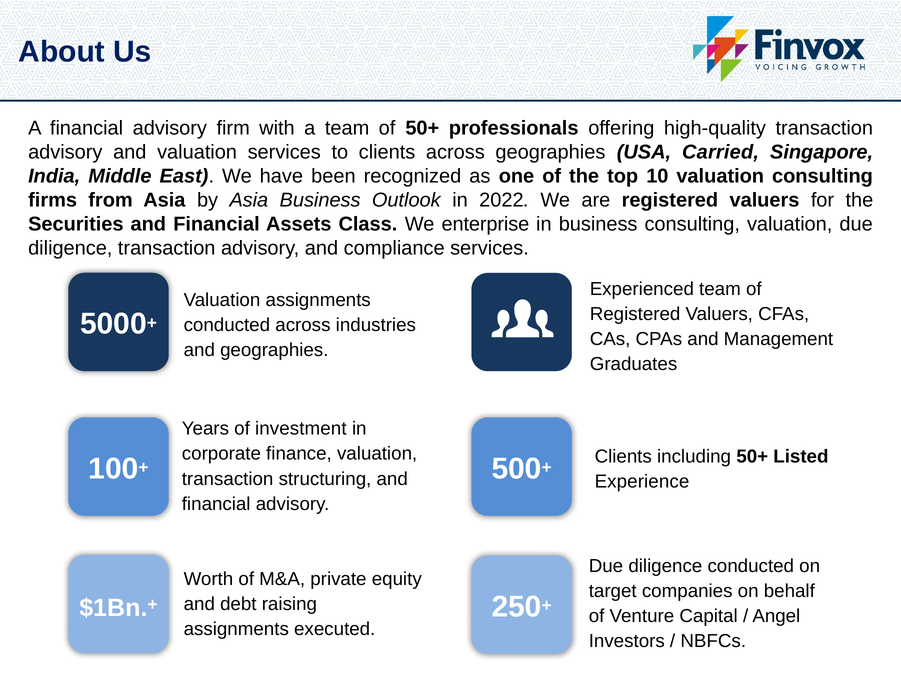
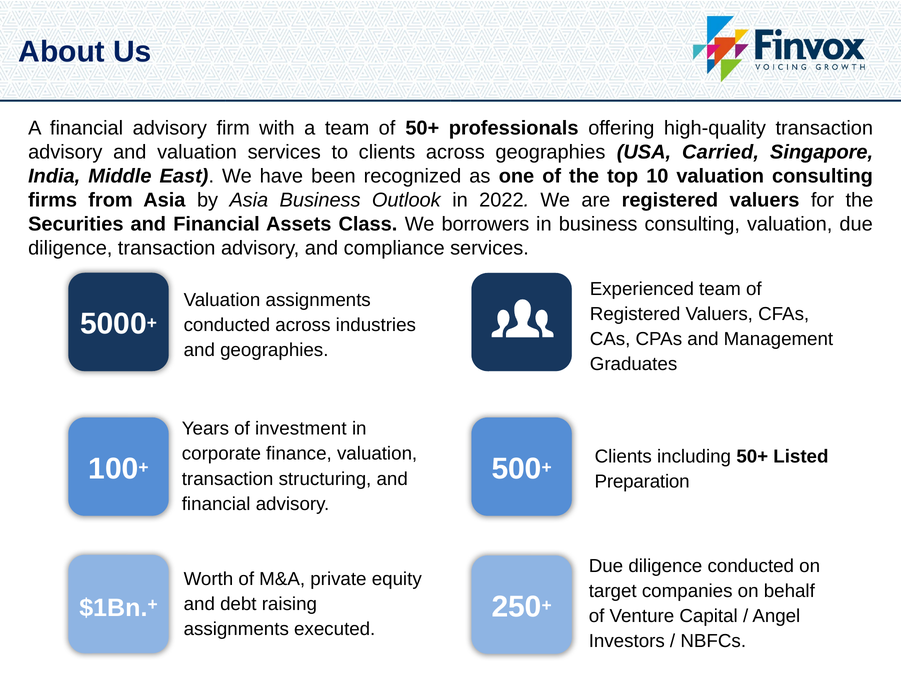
enterprise: enterprise -> borrowers
Experience: Experience -> Preparation
